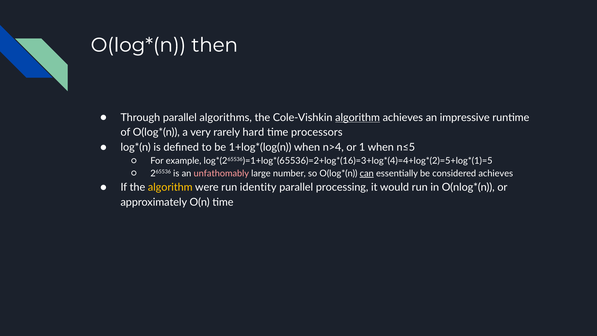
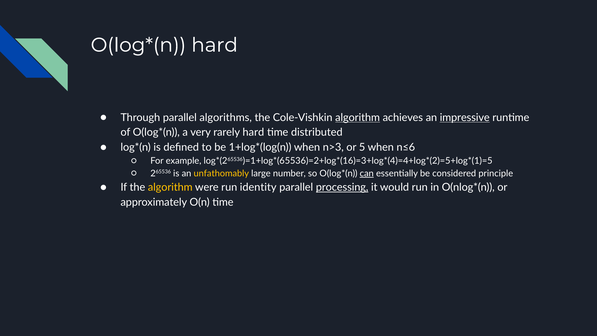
then at (215, 45): then -> hard
impressive underline: none -> present
processors: processors -> distributed
n>4: n>4 -> n>3
1: 1 -> 5
n≤5: n≤5 -> n≤6
unfathomably colour: pink -> yellow
considered achieves: achieves -> principle
processing underline: none -> present
